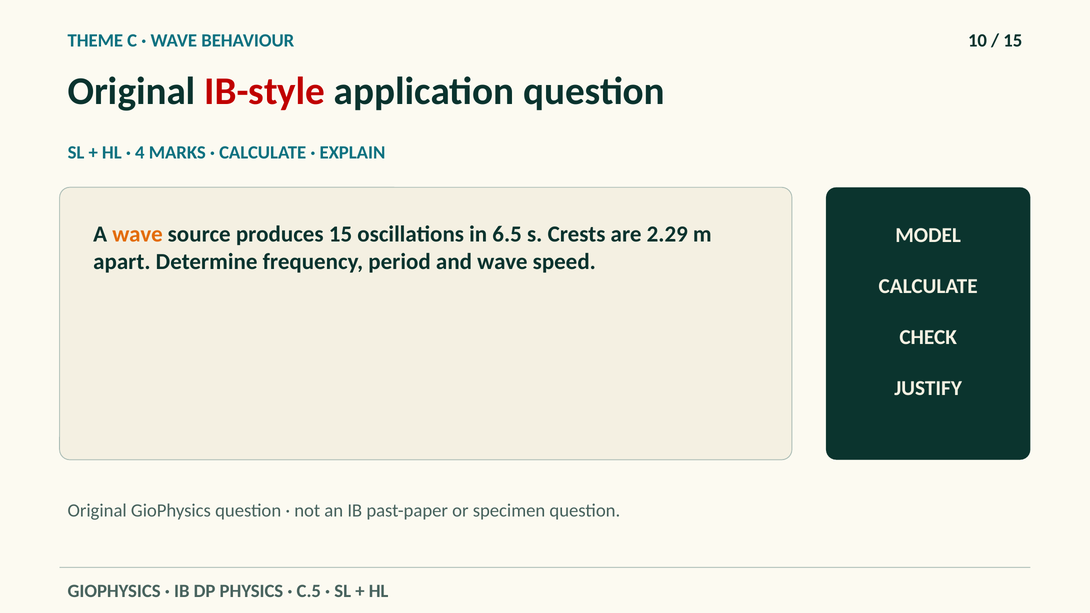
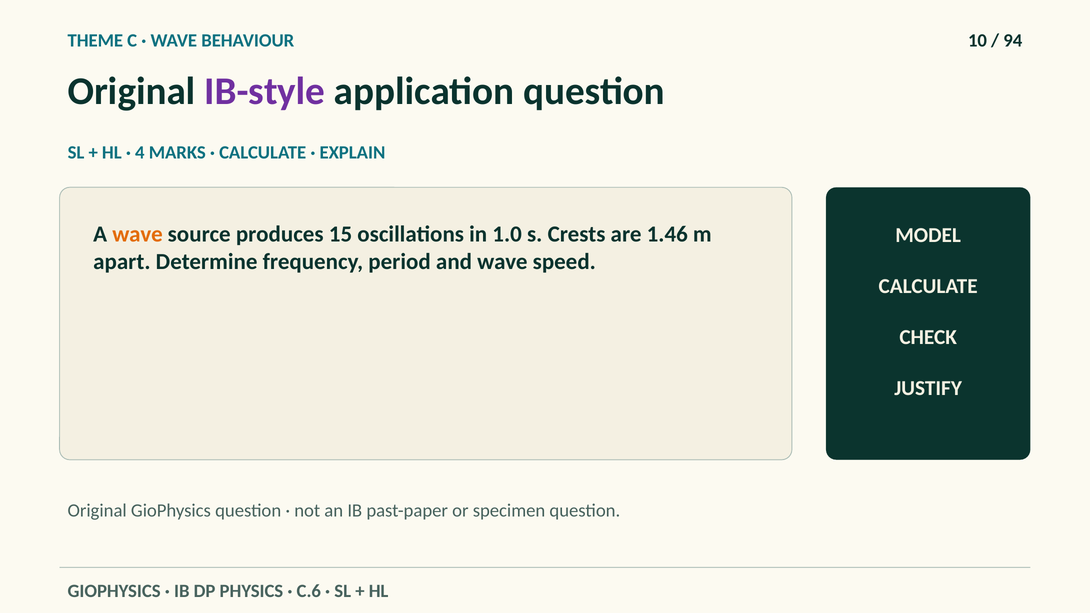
15 at (1013, 40): 15 -> 94
IB-style colour: red -> purple
6.5: 6.5 -> 1.0
2.29: 2.29 -> 1.46
C.5: C.5 -> C.6
